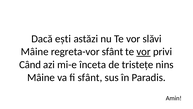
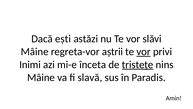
regreta-vor sfânt: sfânt -> aștrii
Când: Când -> Inimi
tristețe underline: none -> present
fi sfânt: sfânt -> slavă
